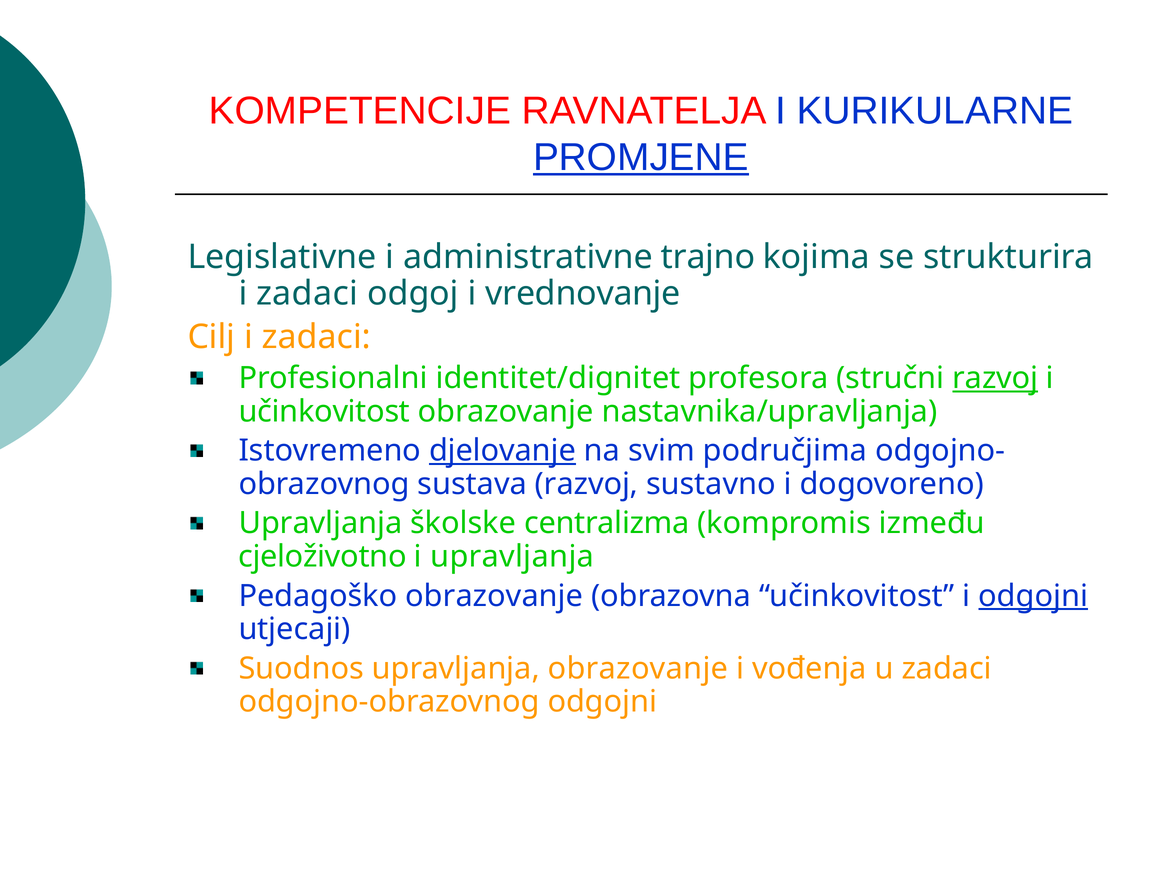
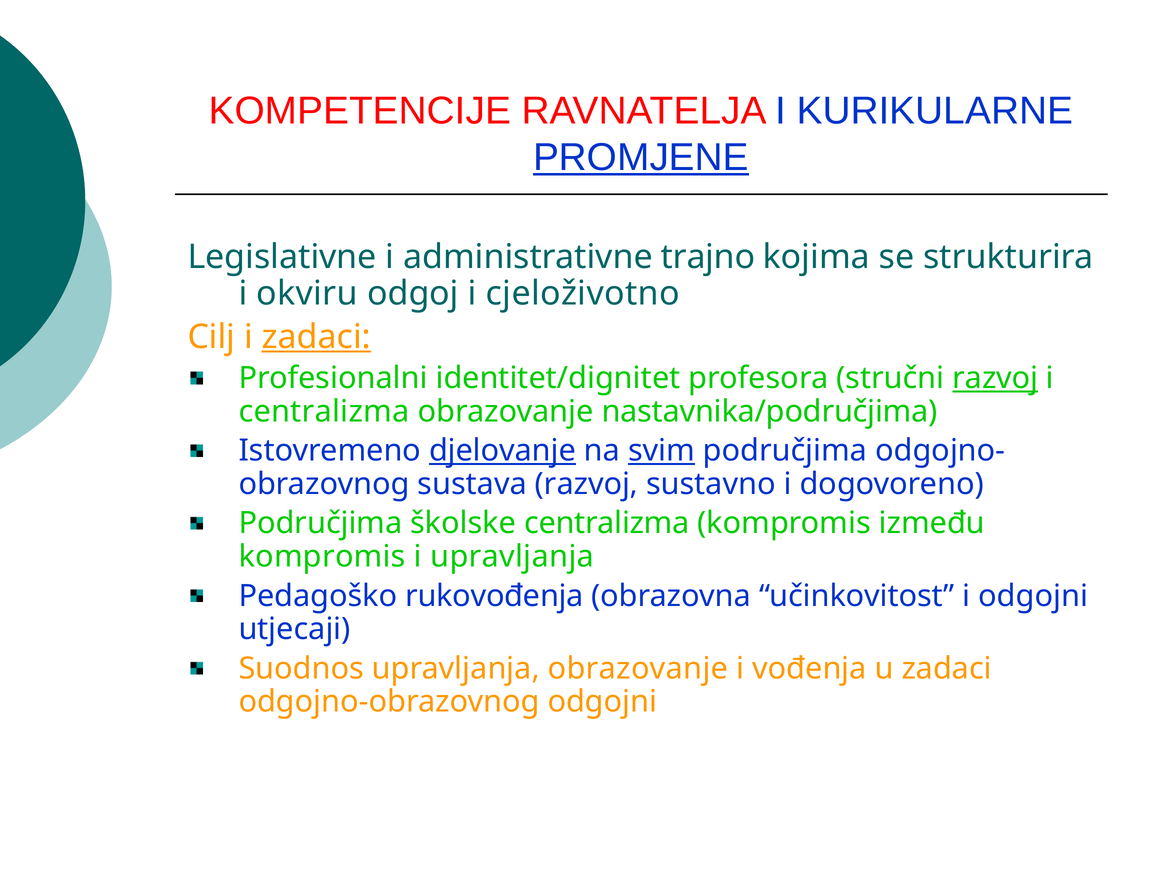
zadaci at (307, 294): zadaci -> okviru
vrednovanje: vrednovanje -> cjeloživotno
zadaci at (316, 337) underline: none -> present
učinkovitost at (324, 412): učinkovitost -> centralizma
nastavnika/upravljanja: nastavnika/upravljanja -> nastavnika/područjima
svim underline: none -> present
Upravljanja at (320, 524): Upravljanja -> Područjima
cjeloživotno at (322, 557): cjeloživotno -> kompromis
Pedagoško obrazovanje: obrazovanje -> rukovođenja
odgojni at (1033, 596) underline: present -> none
